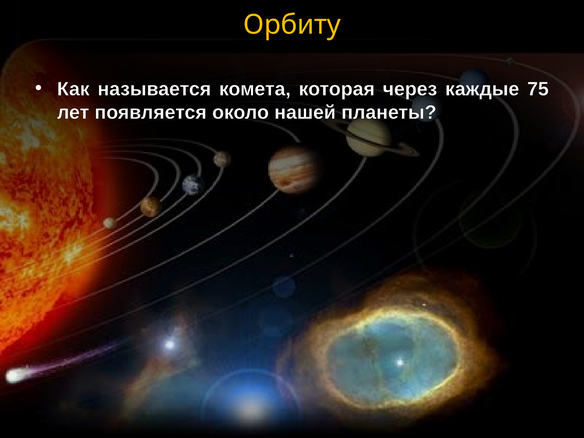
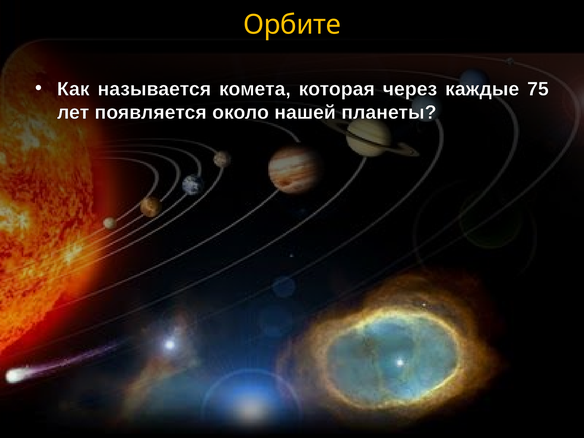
Орбиту: Орбиту -> Орбите
